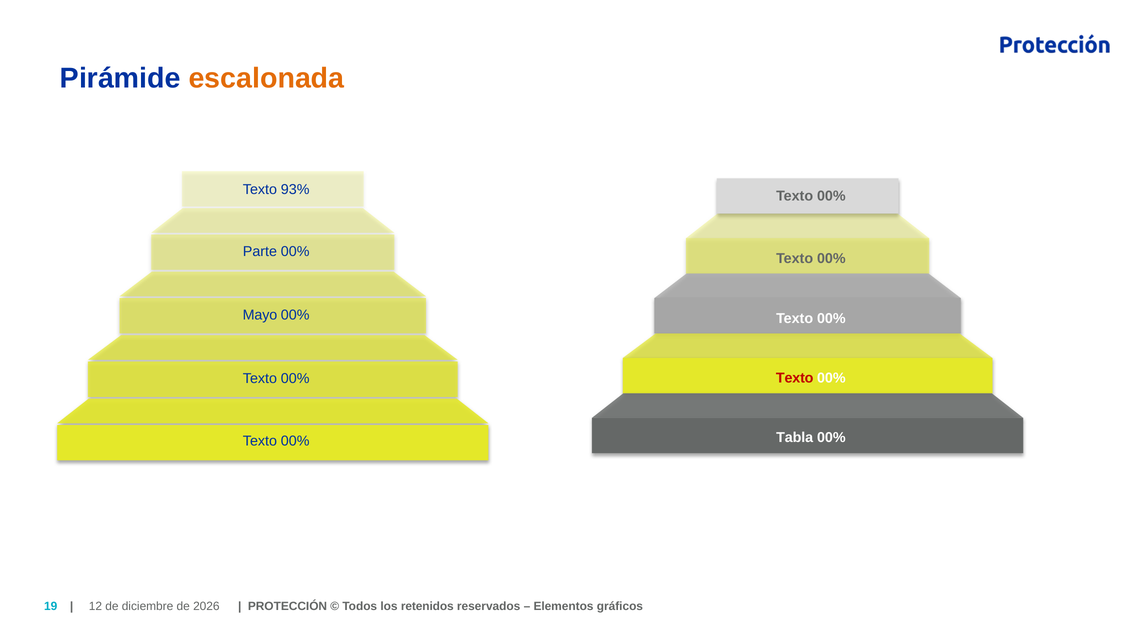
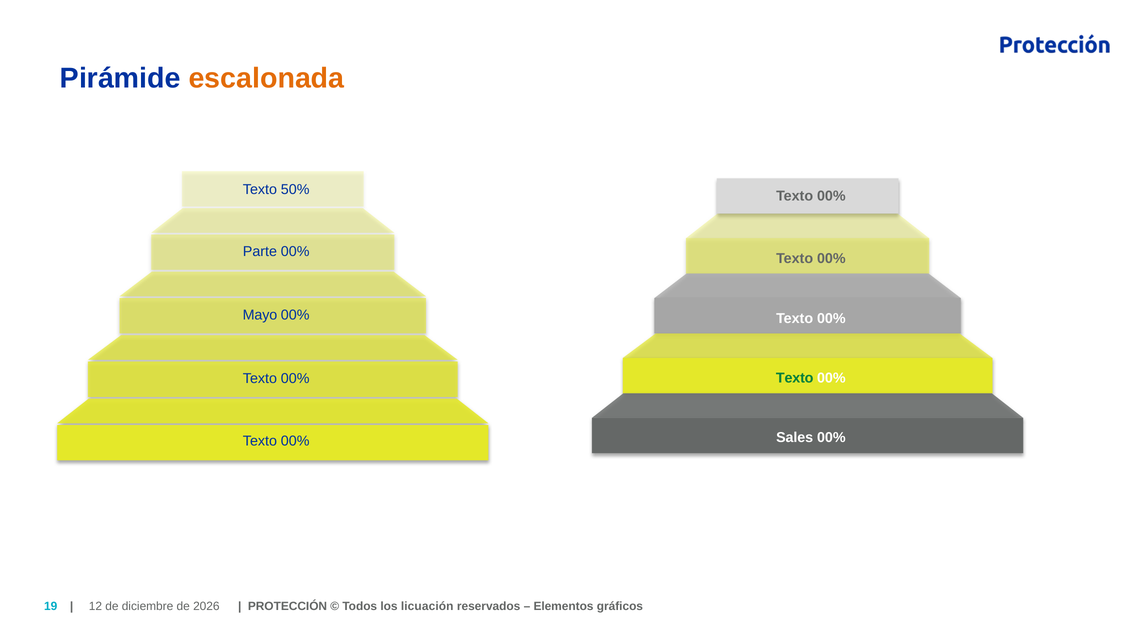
93%: 93% -> 50%
Texto at (795, 378) colour: red -> green
Tabla: Tabla -> Sales
retenidos: retenidos -> licuación
